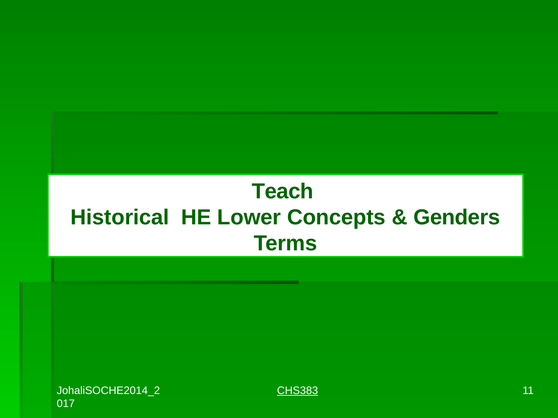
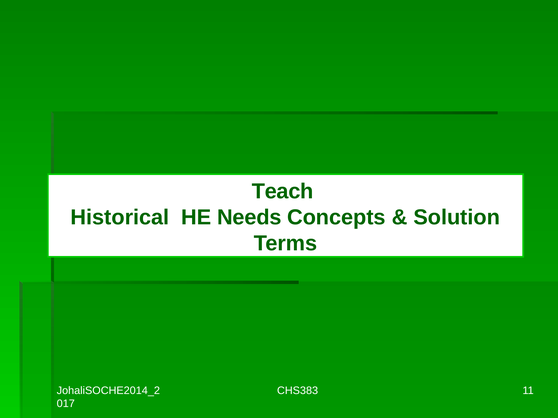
Lower: Lower -> Needs
Genders: Genders -> Solution
CHS383 underline: present -> none
